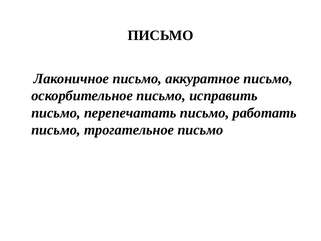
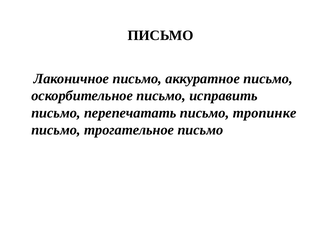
работать: работать -> тропинке
